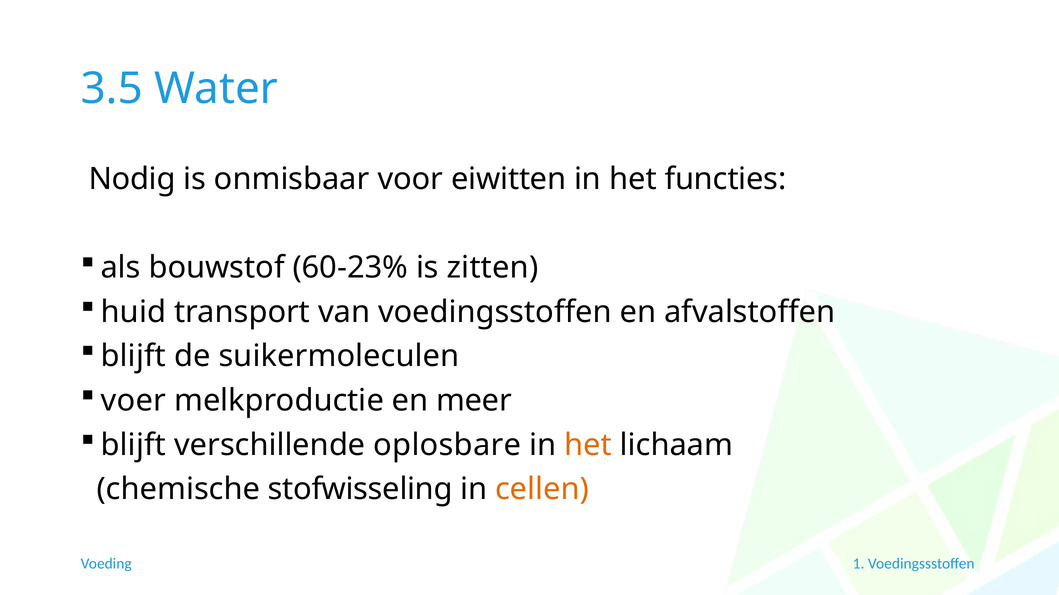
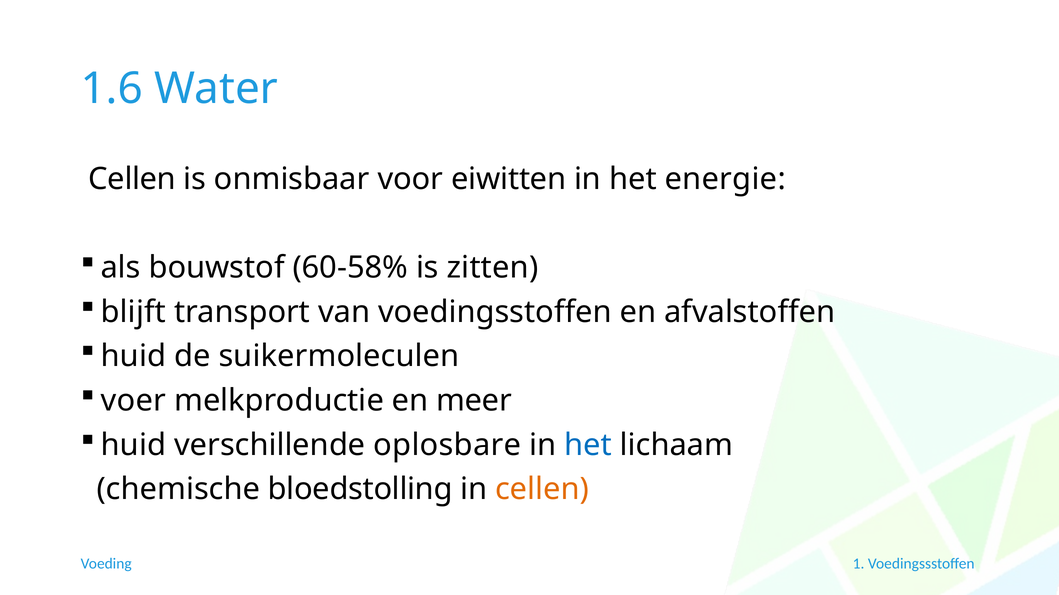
3.5: 3.5 -> 1.6
Nodig at (132, 179): Nodig -> Cellen
functies: functies -> energie
60-23%: 60-23% -> 60-58%
huid: huid -> blijft
blijft at (133, 357): blijft -> huid
blijft at (133, 445): blijft -> huid
het at (588, 445) colour: orange -> blue
stofwisseling: stofwisseling -> bloedstolling
